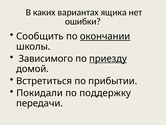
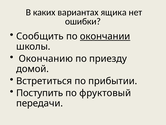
Зависимого: Зависимого -> Окончанию
приезду underline: present -> none
Покидали: Покидали -> Поступить
поддержку: поддержку -> фруктовый
